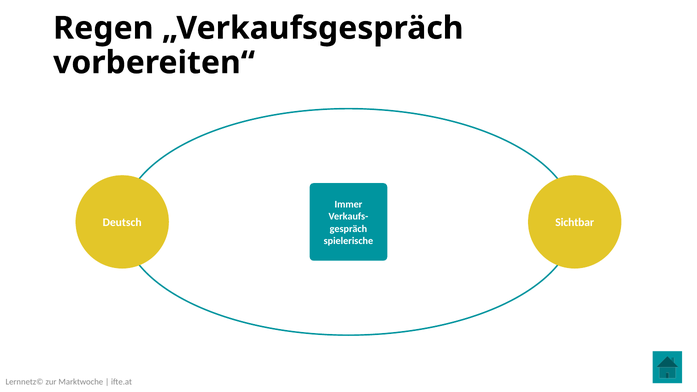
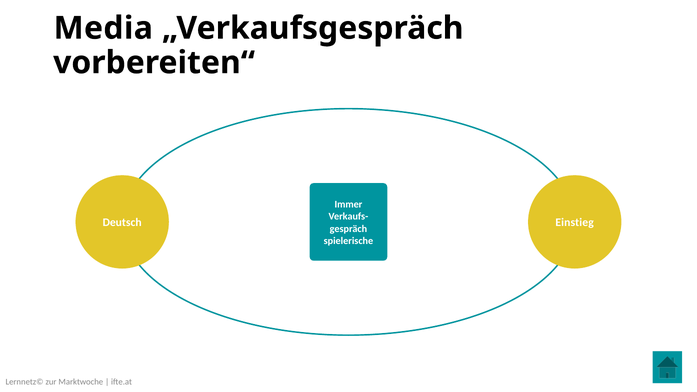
Regen: Regen -> Media
Sichtbar: Sichtbar -> Einstieg
